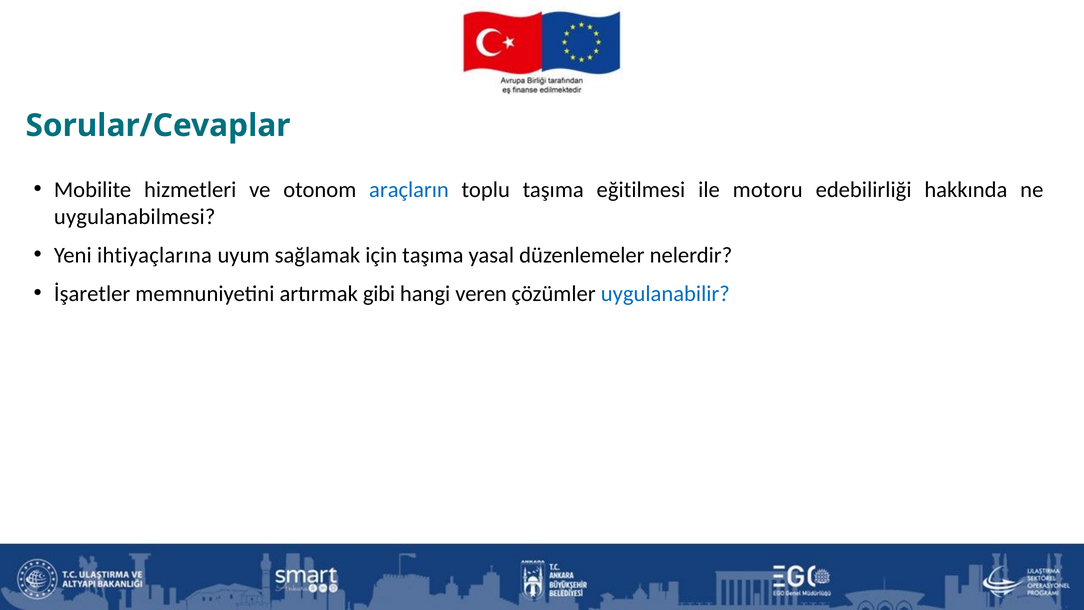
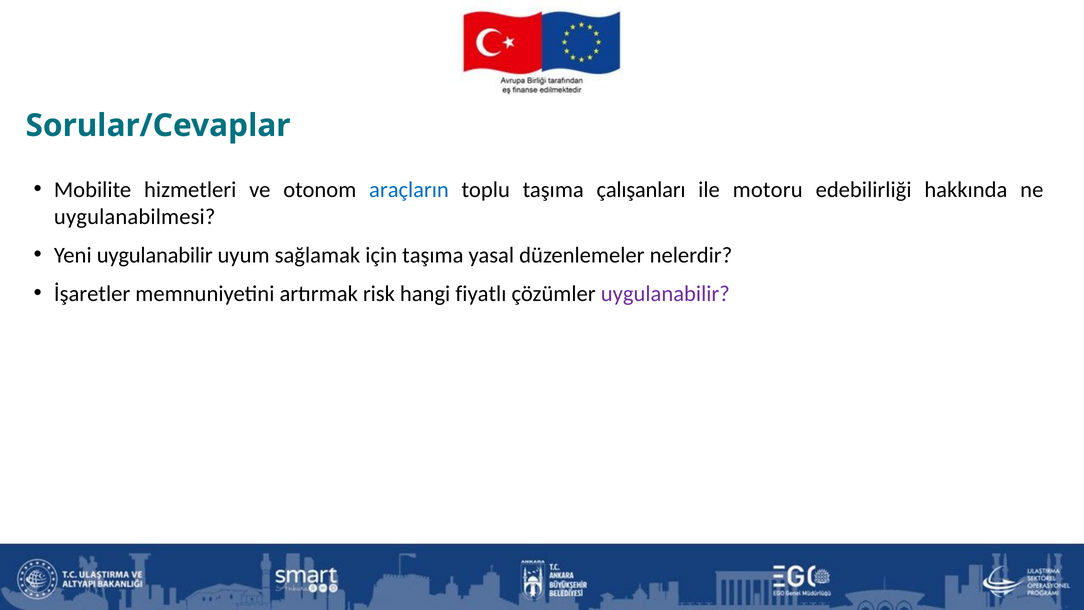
eğitilmesi: eğitilmesi -> çalışanları
Yeni ihtiyaçlarına: ihtiyaçlarına -> uygulanabilir
gibi: gibi -> risk
veren: veren -> fiyatlı
uygulanabilir at (665, 294) colour: blue -> purple
